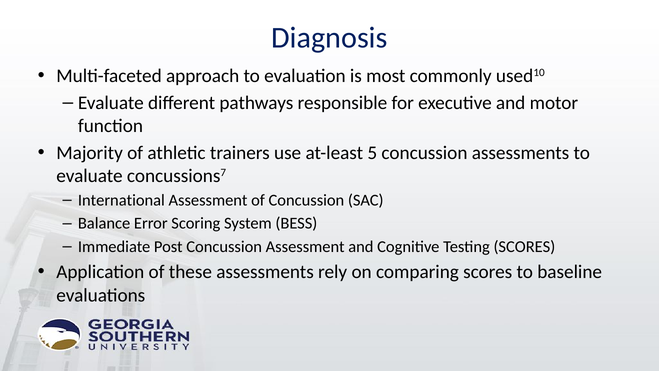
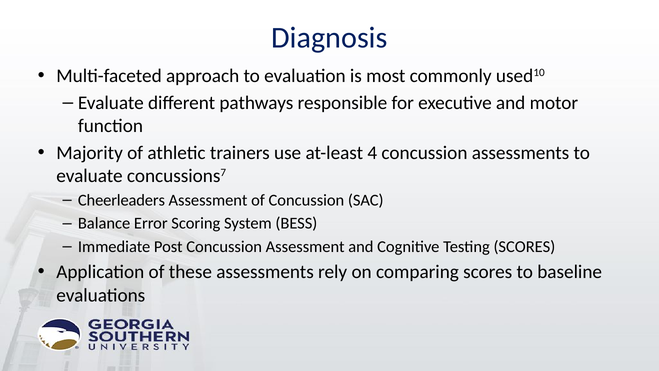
5: 5 -> 4
International: International -> Cheerleaders
